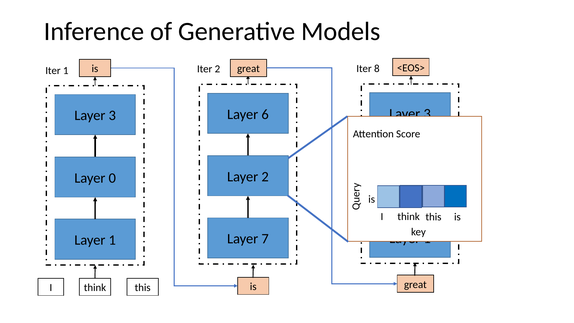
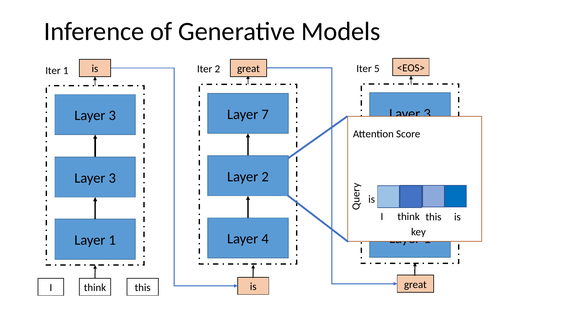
8: 8 -> 5
6: 6 -> 7
0 at (112, 178): 0 -> 3
7: 7 -> 4
